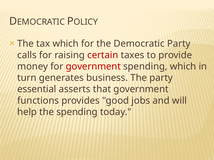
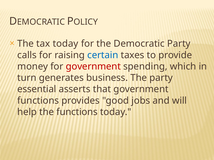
tax which: which -> today
certain colour: red -> blue
the spending: spending -> functions
